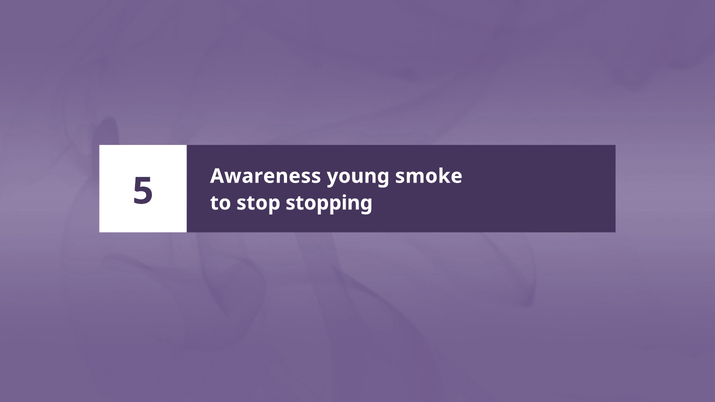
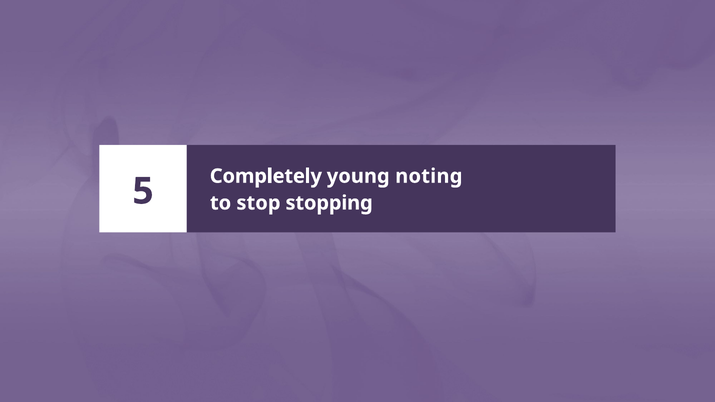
Awareness: Awareness -> Completely
smoke: smoke -> noting
